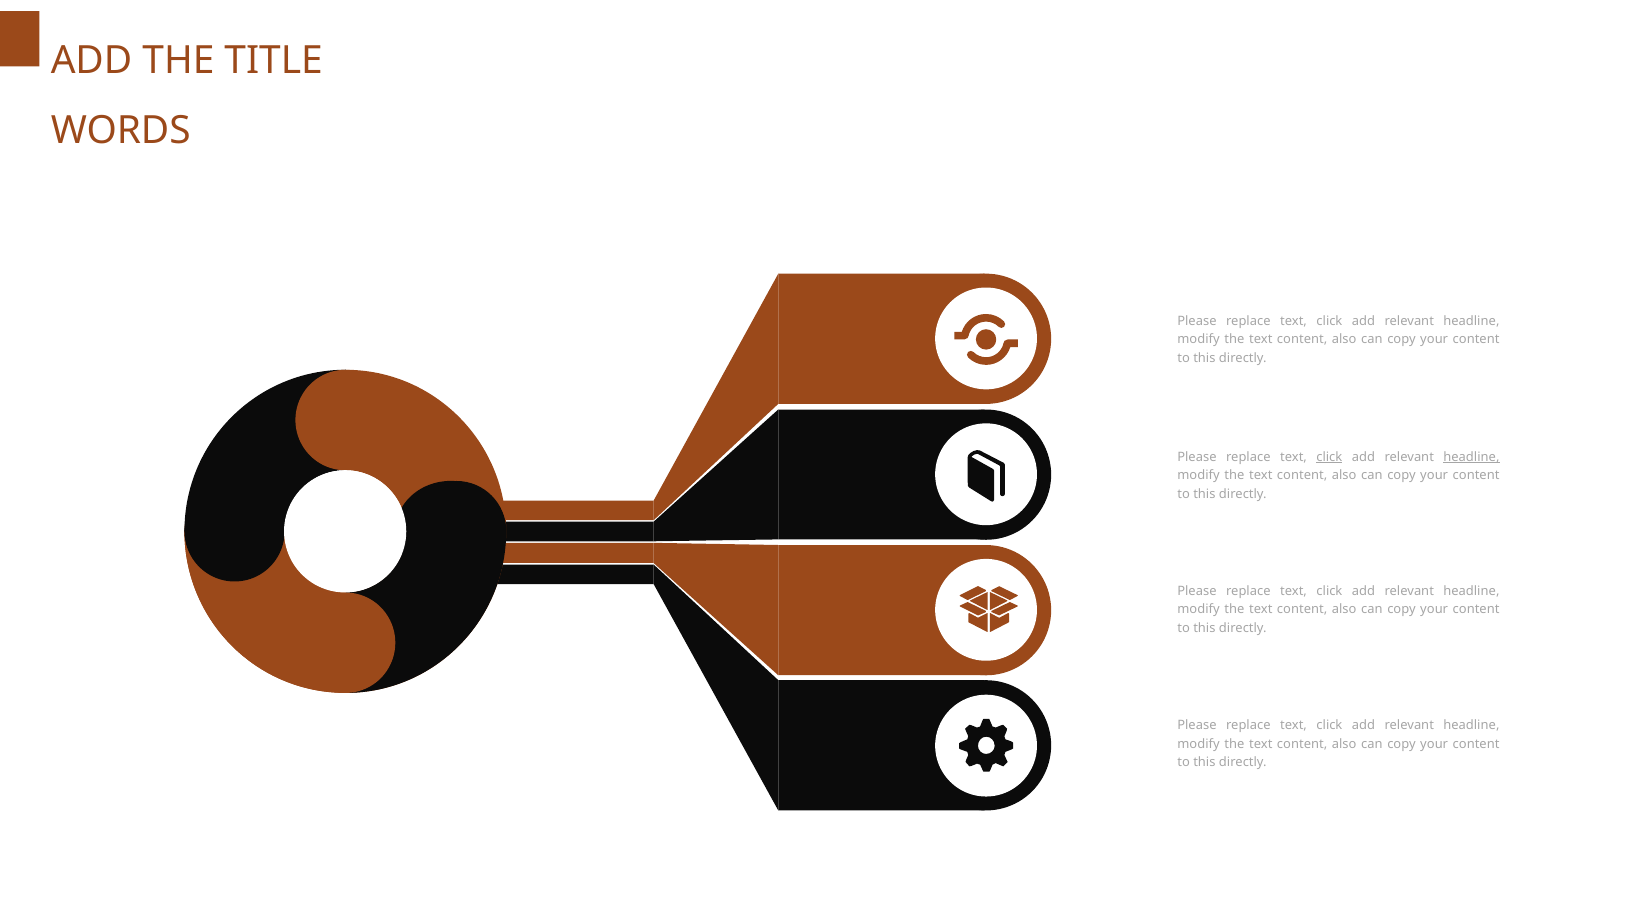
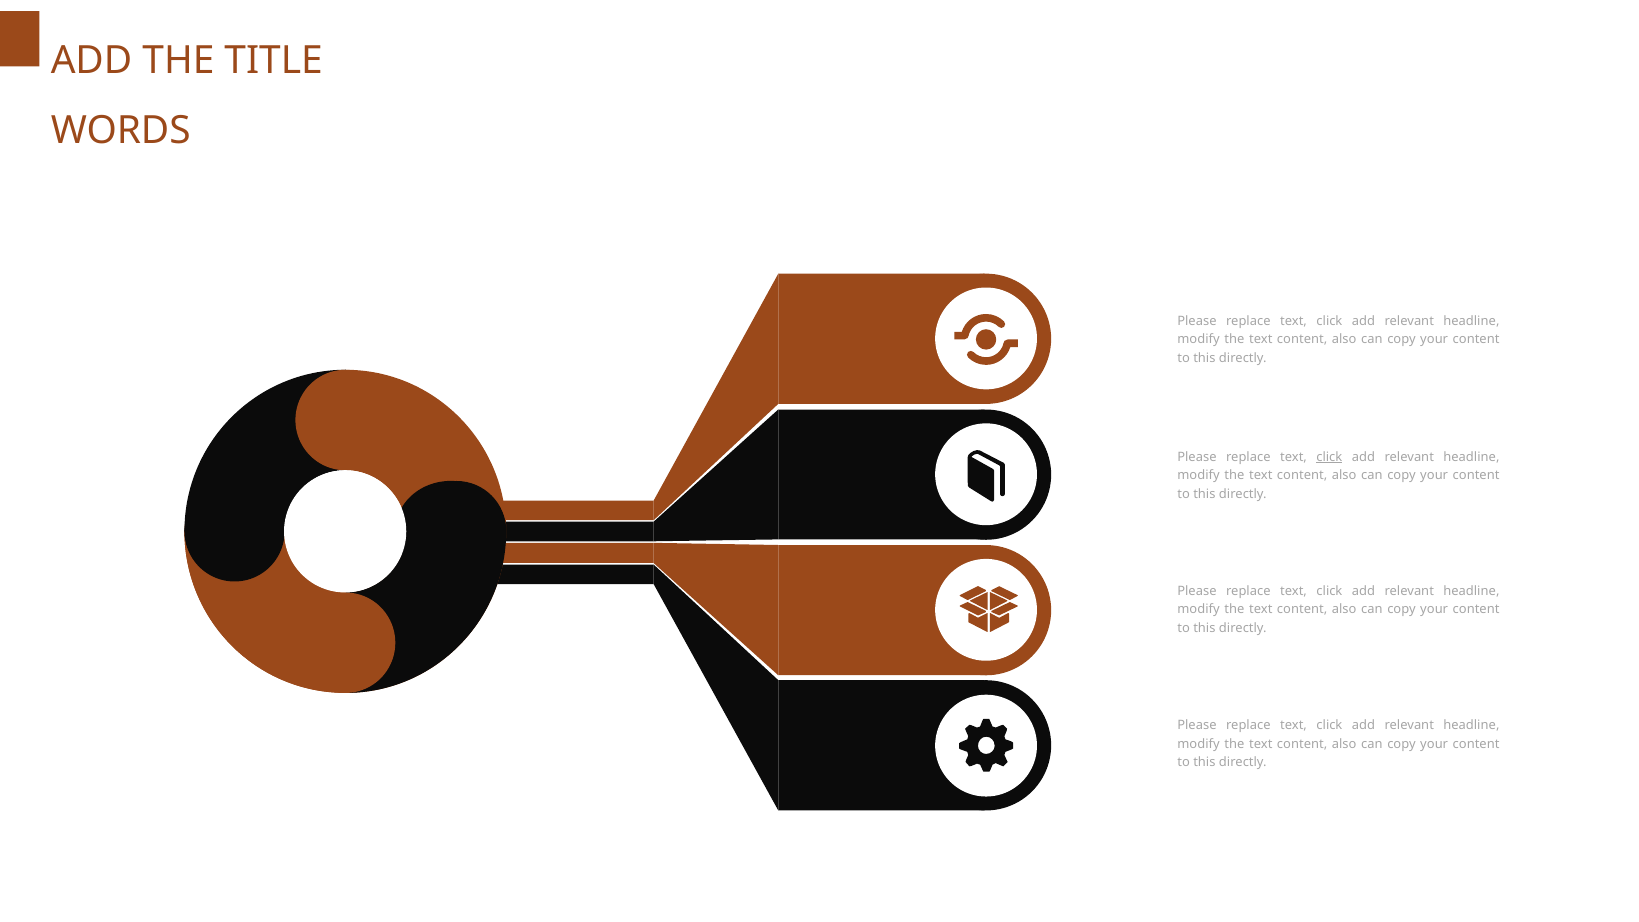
headline at (1471, 457) underline: present -> none
